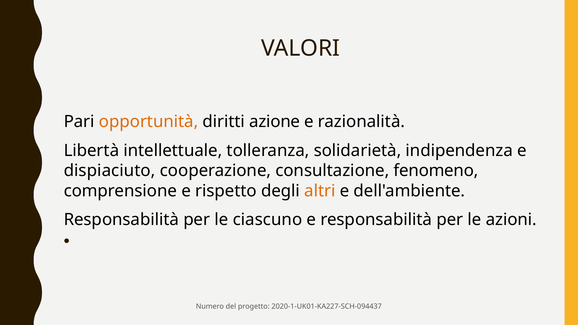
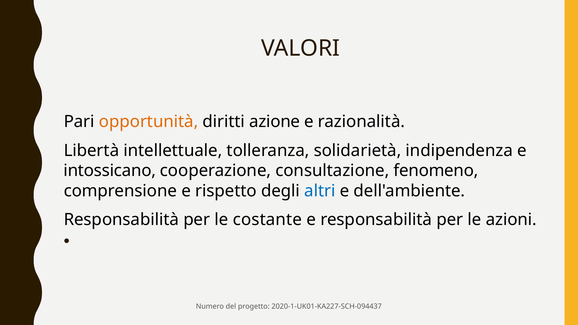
dispiaciuto: dispiaciuto -> intossicano
altri colour: orange -> blue
ciascuno: ciascuno -> costante
